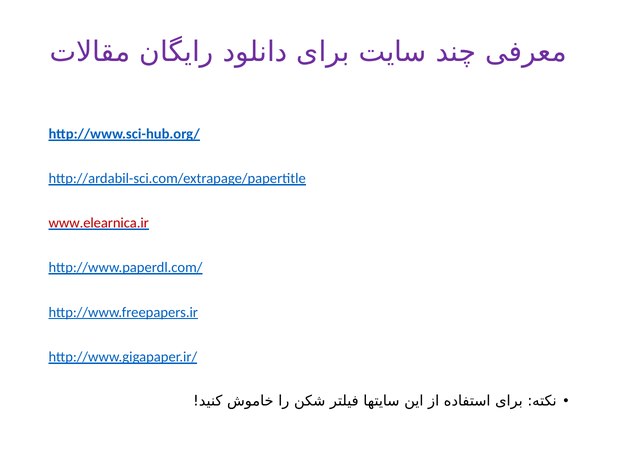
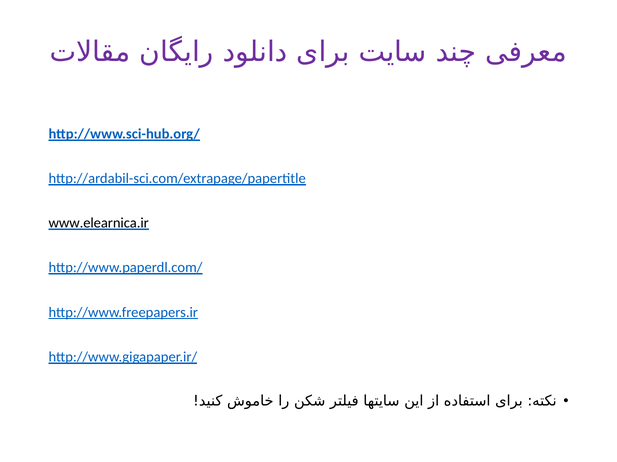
www.elearnica.ir colour: red -> black
